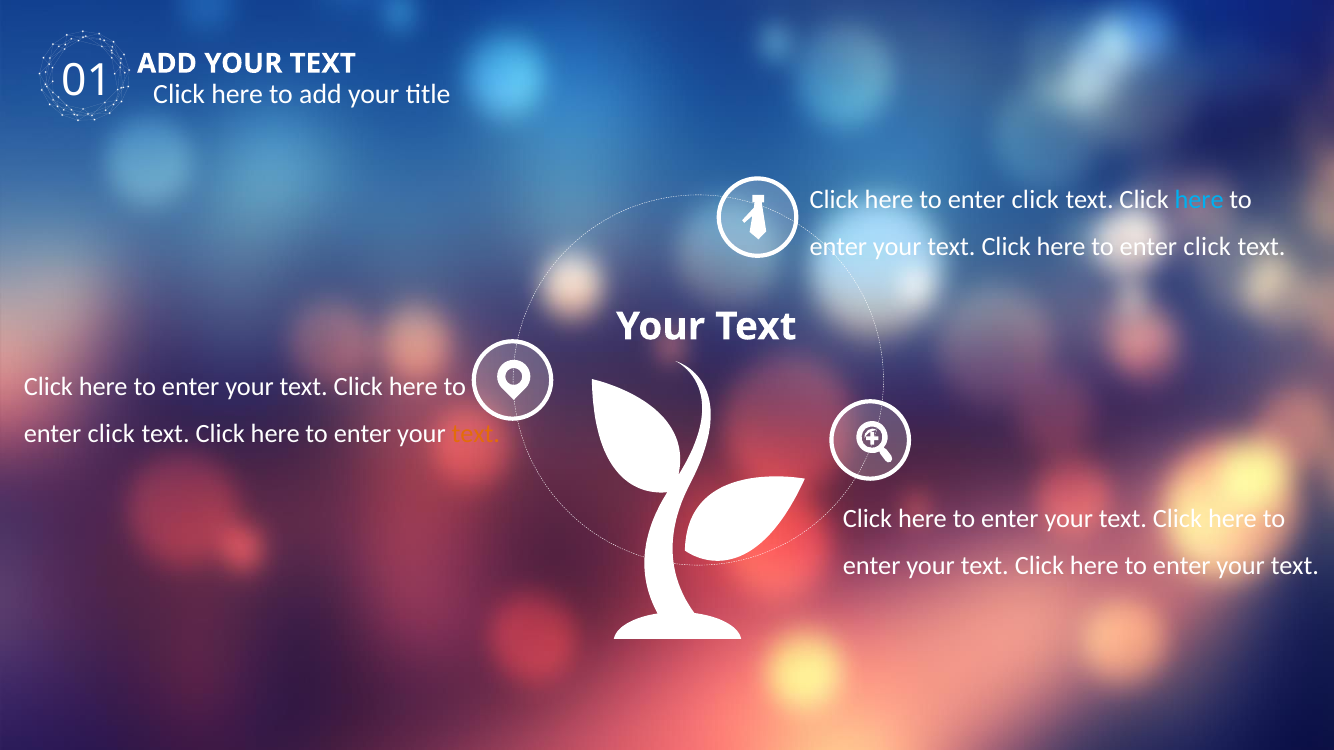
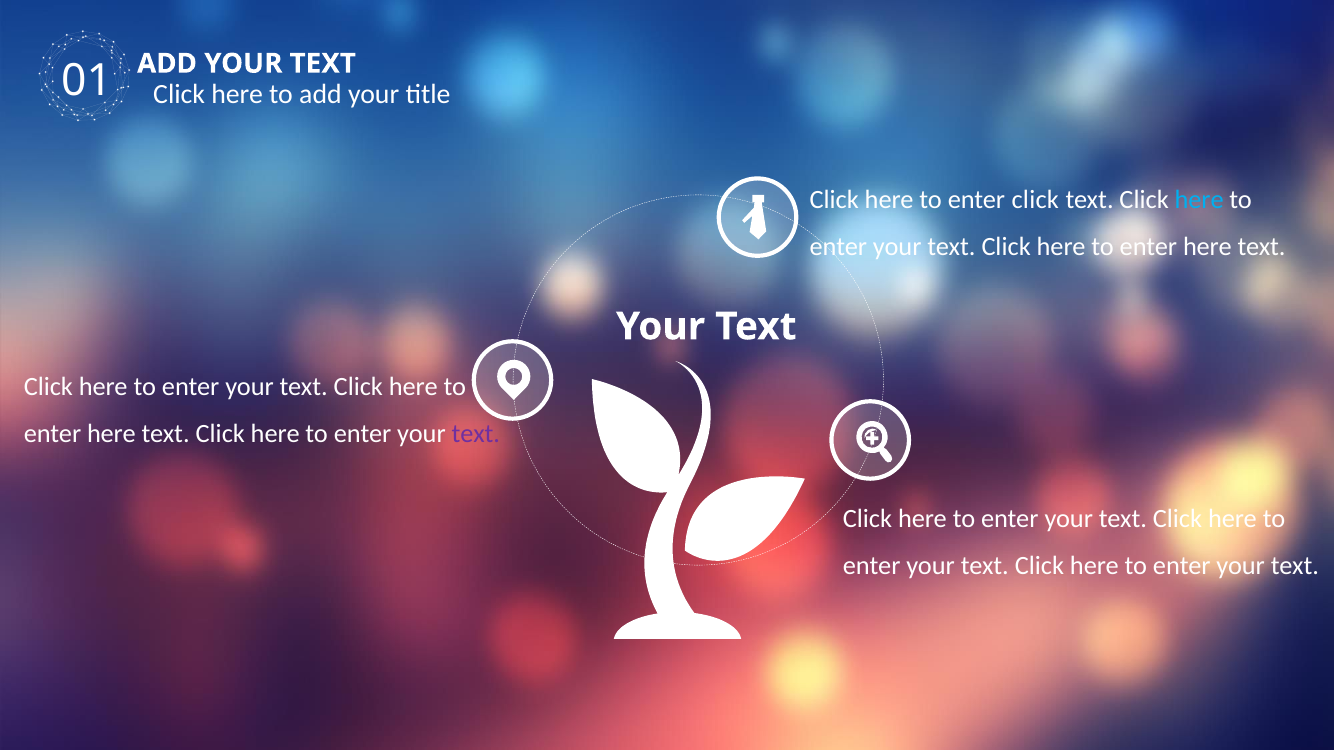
click at (1207, 247): click -> here
click at (111, 434): click -> here
text at (476, 434) colour: orange -> purple
